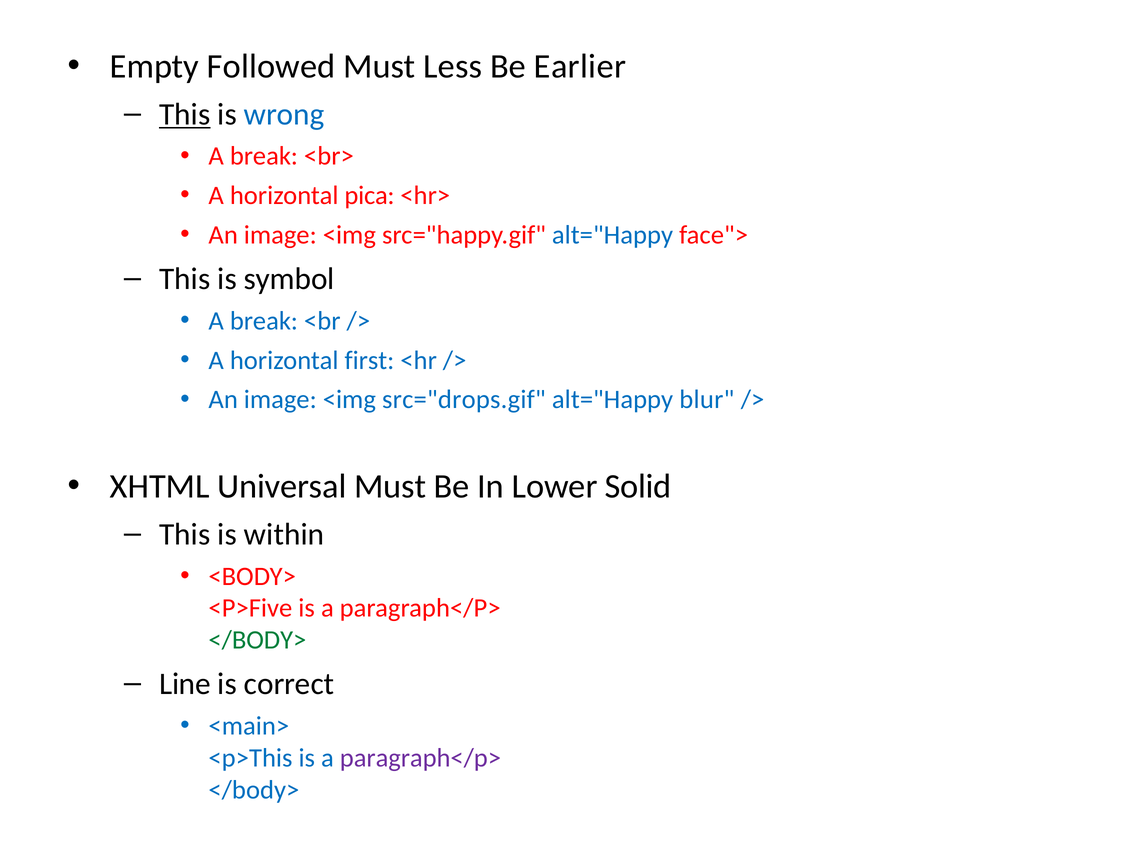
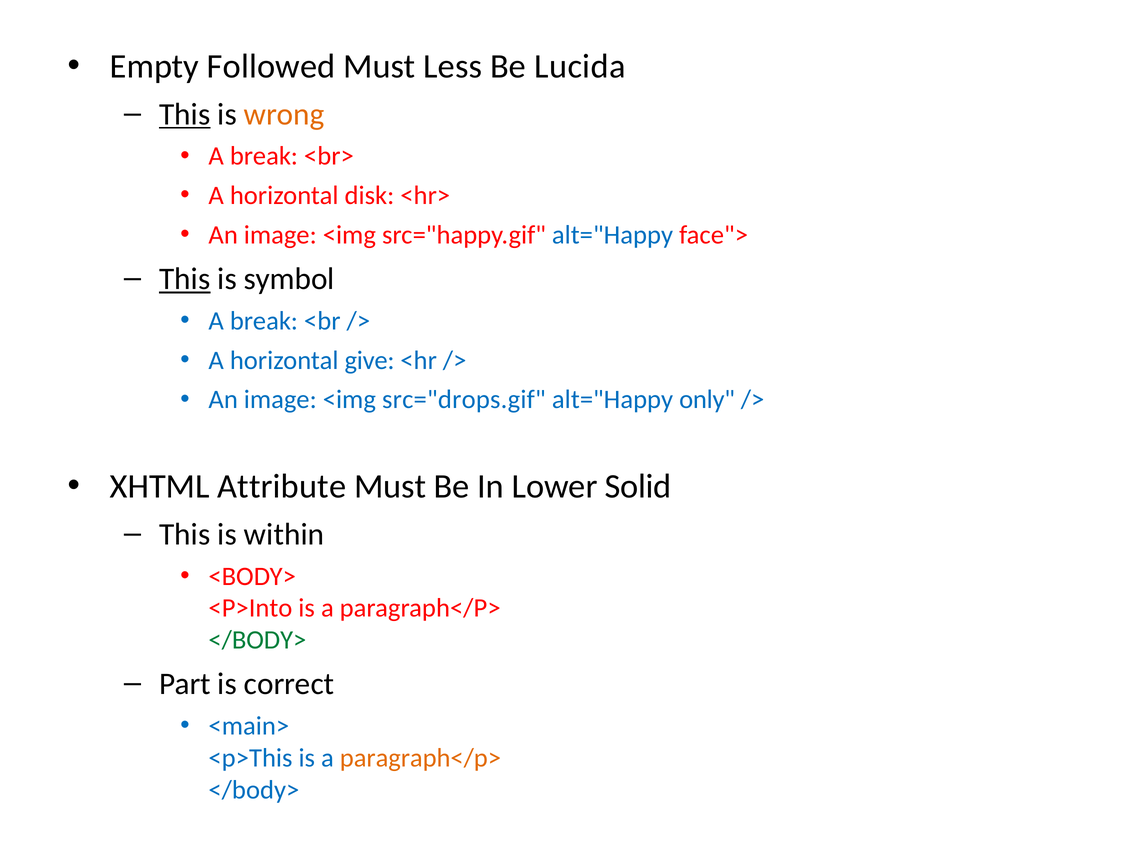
Earlier: Earlier -> Lucida
wrong colour: blue -> orange
pica: pica -> disk
This at (185, 279) underline: none -> present
first: first -> give
blur: blur -> only
Universal: Universal -> Attribute
<P>Five: <P>Five -> <P>Into
Line: Line -> Part
paragraph</p> at (420, 758) colour: purple -> orange
